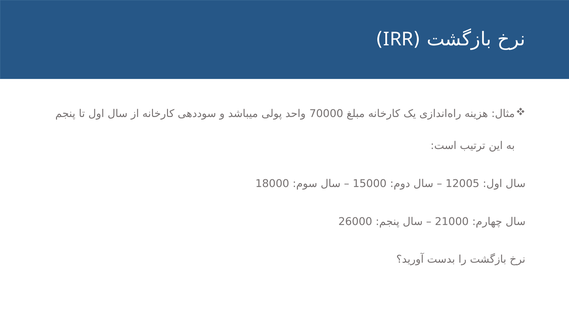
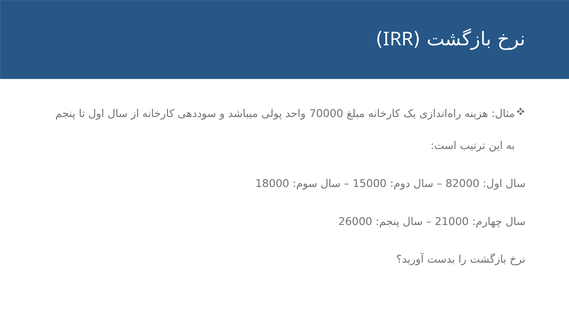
12005: 12005 -> 82000
